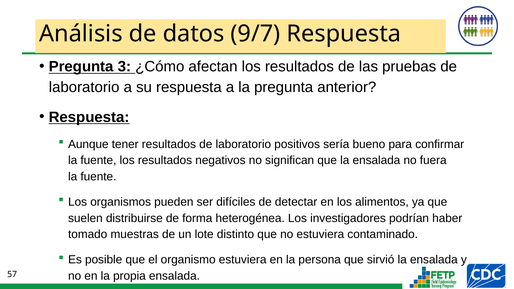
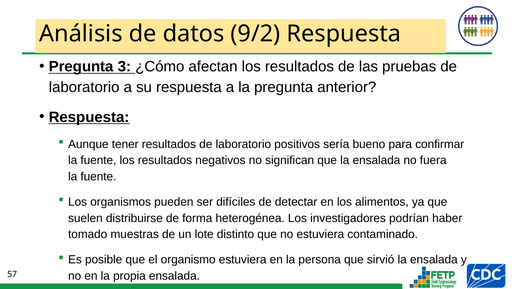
9/7: 9/7 -> 9/2
